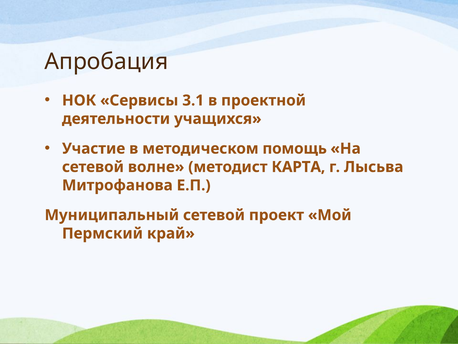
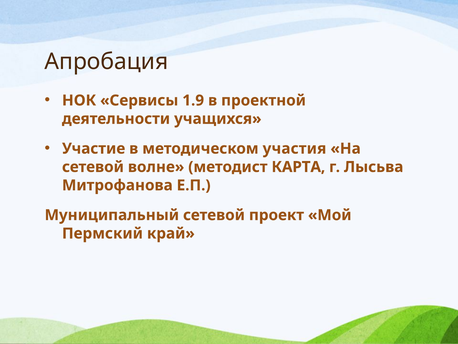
3.1: 3.1 -> 1.9
помощь: помощь -> участия
